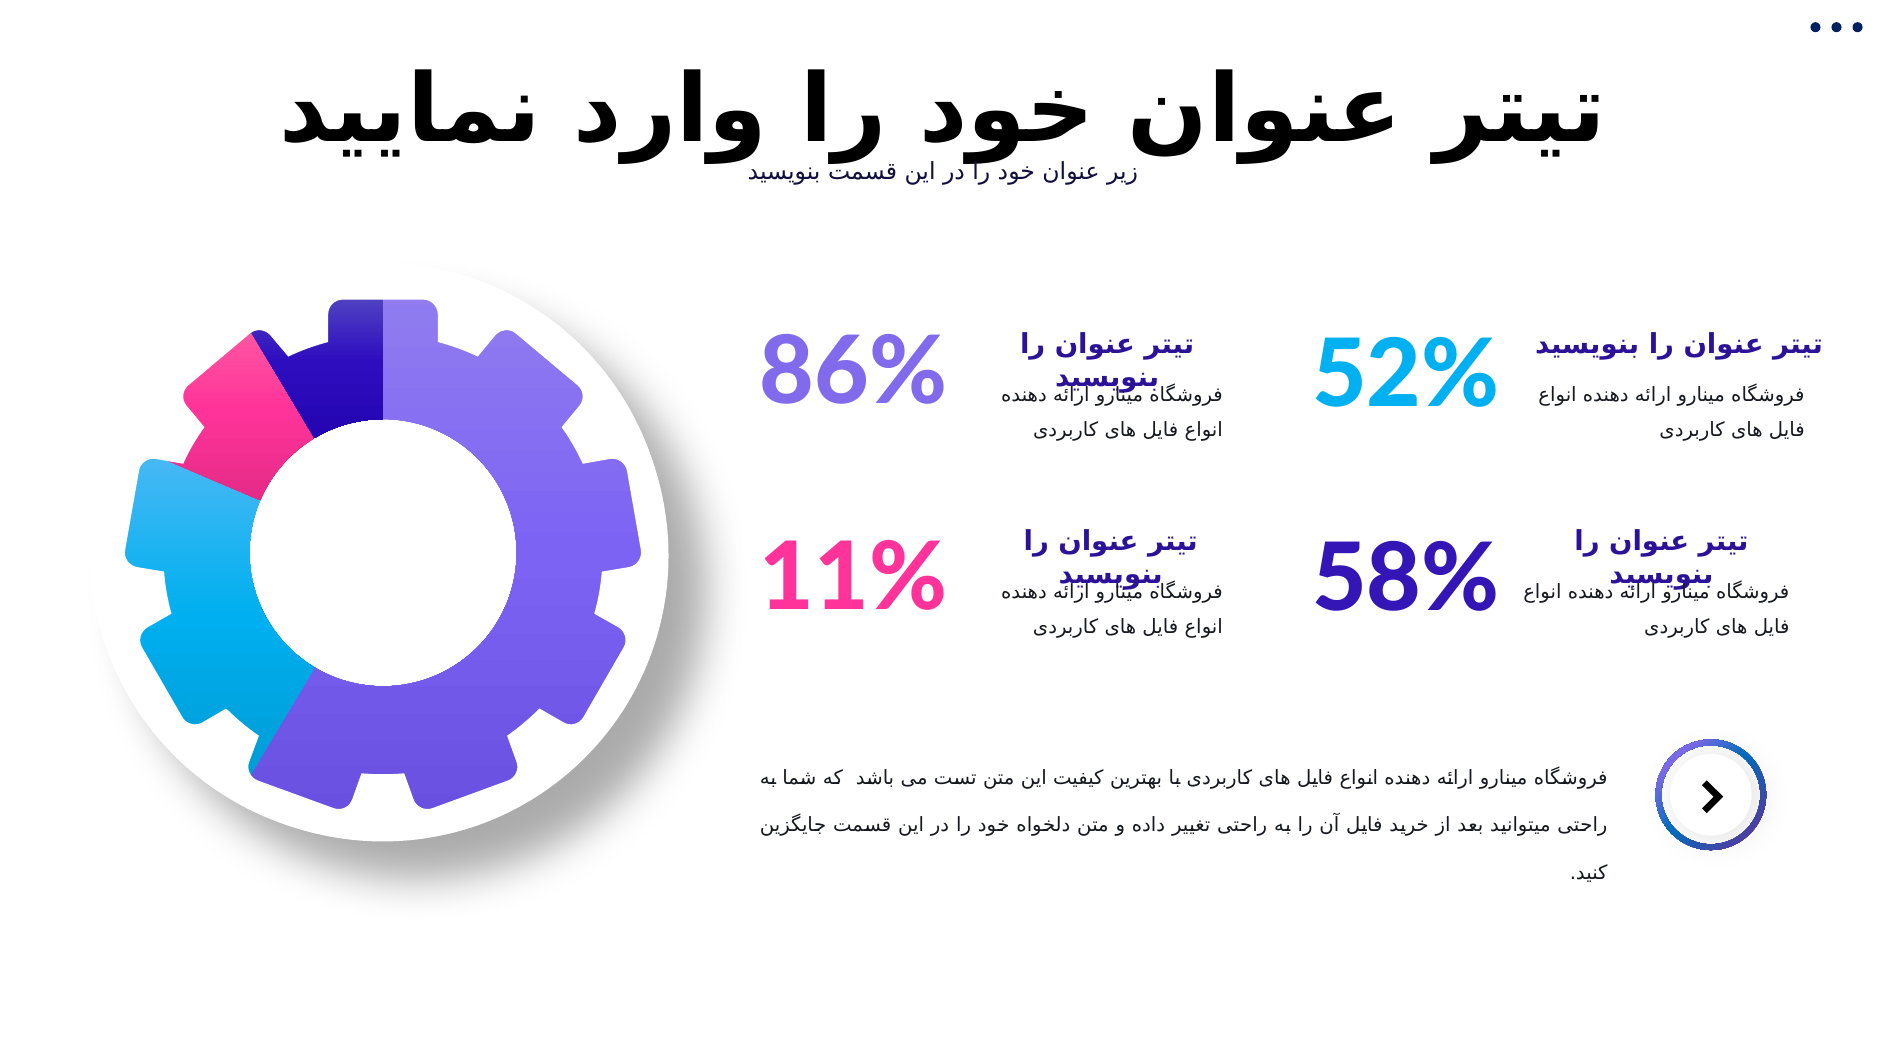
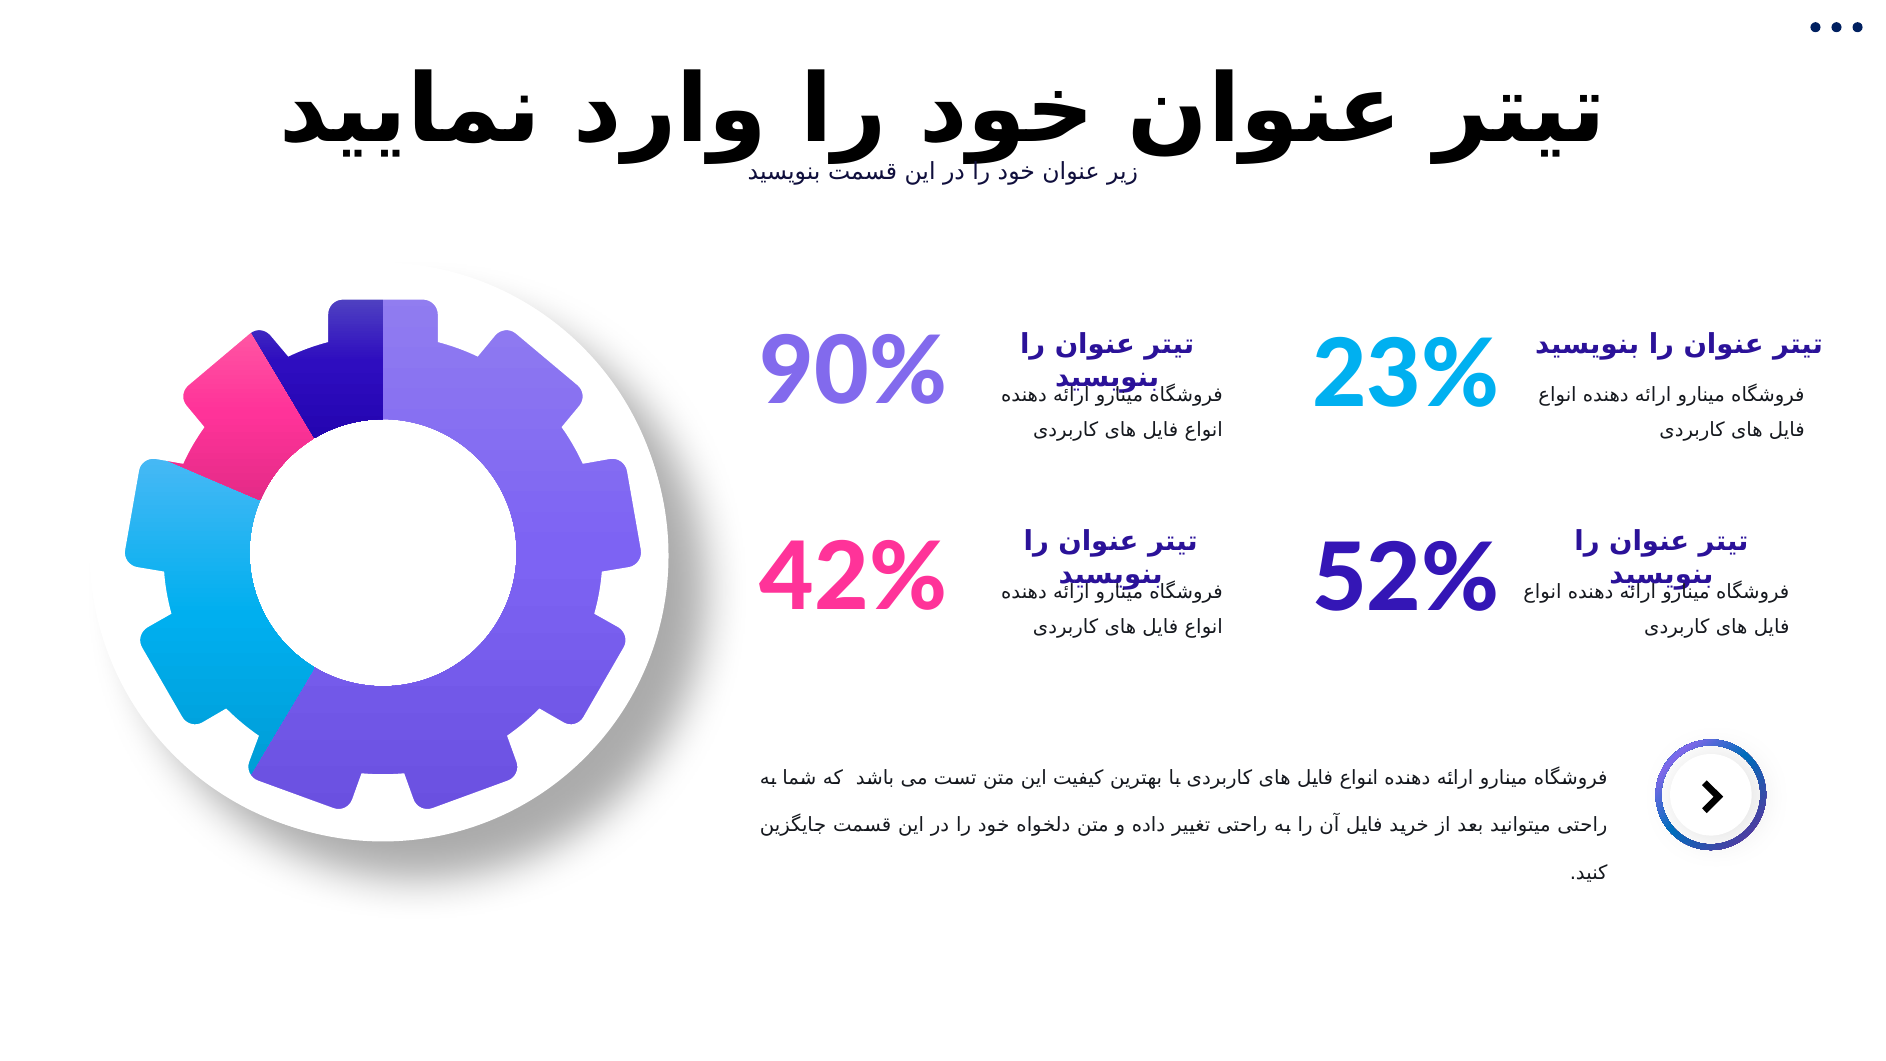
86%: 86% -> 90%
52%: 52% -> 23%
11%: 11% -> 42%
58%: 58% -> 52%
